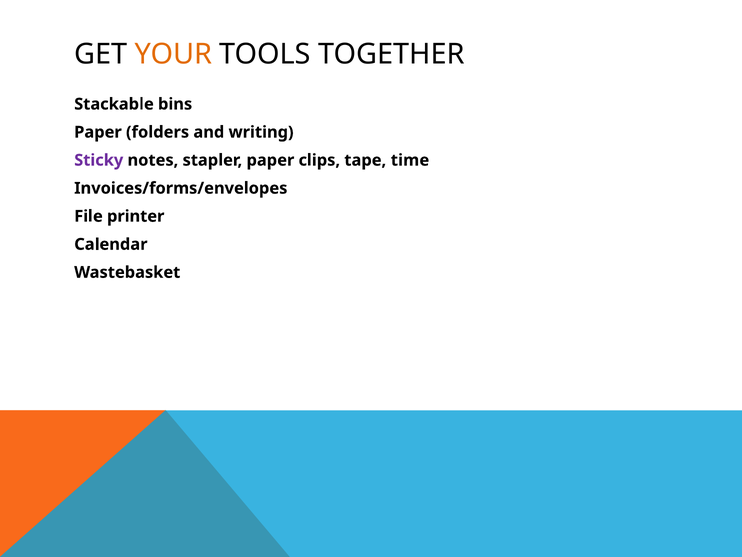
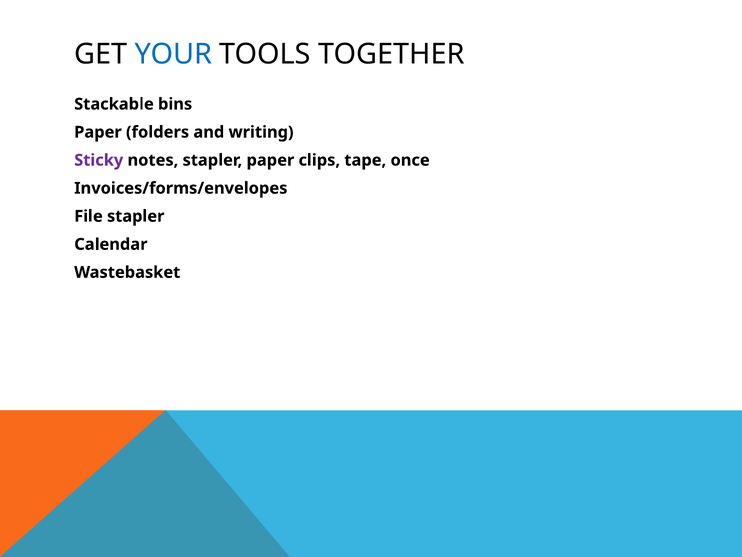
YOUR colour: orange -> blue
time: time -> once
File printer: printer -> stapler
